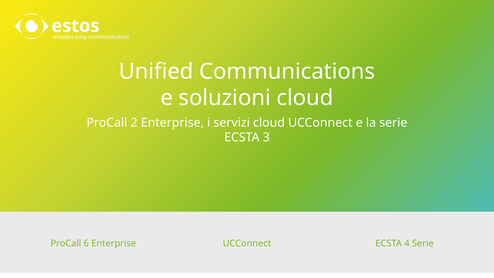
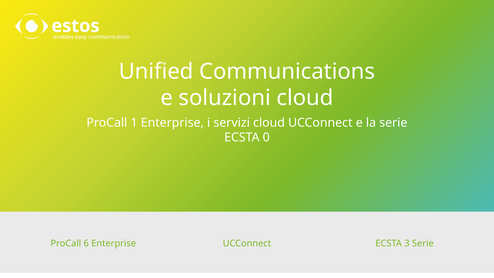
2: 2 -> 1
3: 3 -> 0
4: 4 -> 3
